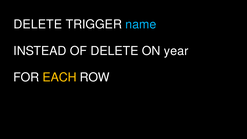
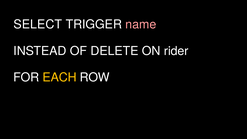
DELETE at (38, 24): DELETE -> SELECT
name colour: light blue -> pink
year: year -> rider
